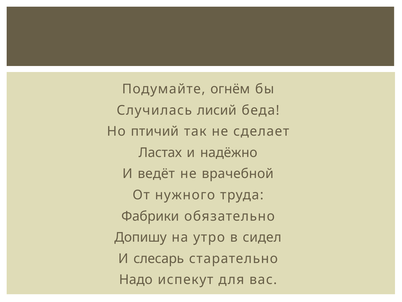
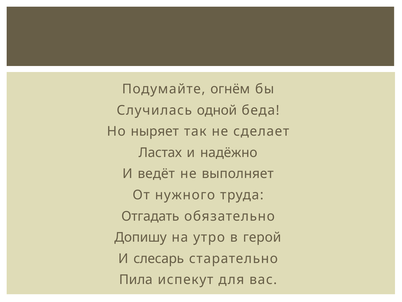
лисий: лисий -> одной
птичий: птичий -> ныряет
врачебной: врачебной -> выполняет
Фабрики: Фабрики -> Отгадать
сидел: сидел -> герой
Надо: Надо -> Пила
